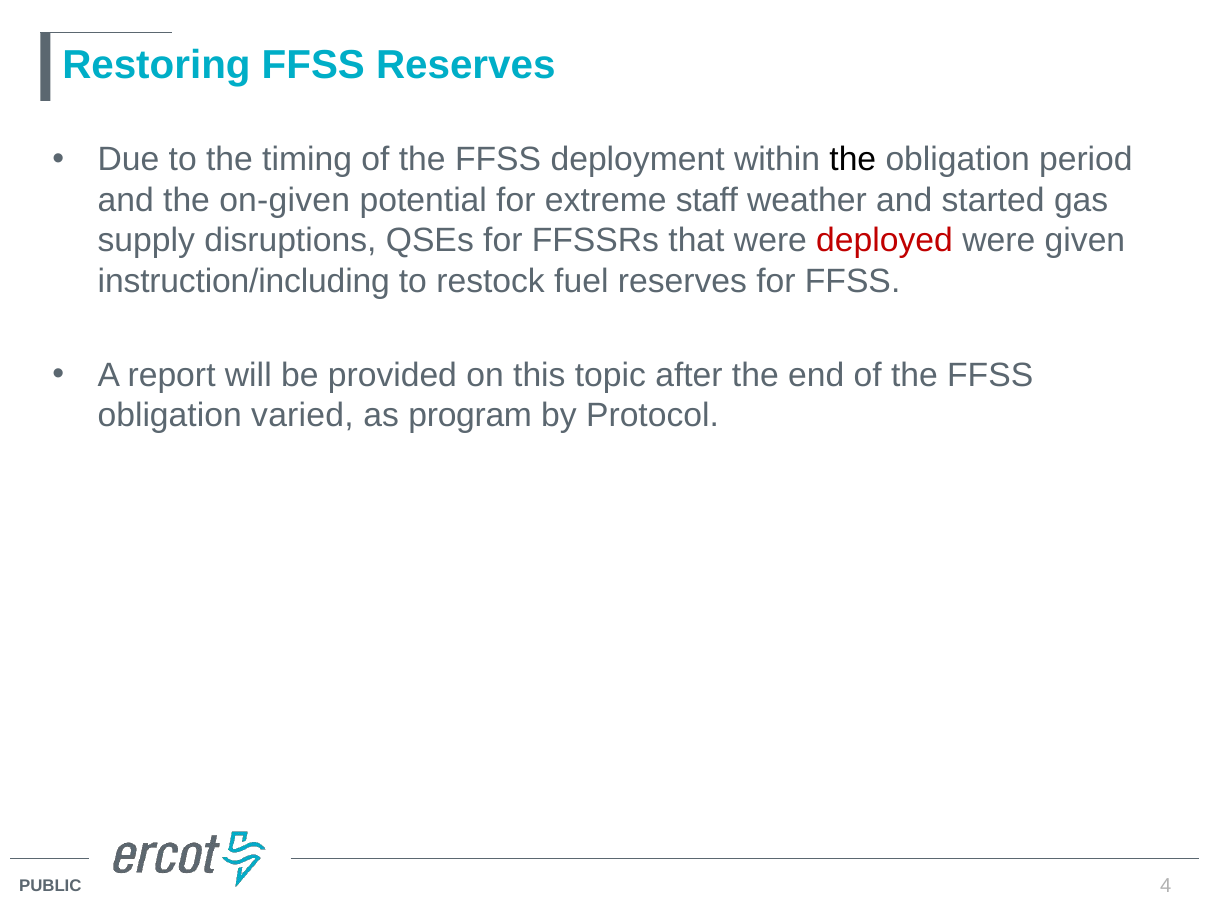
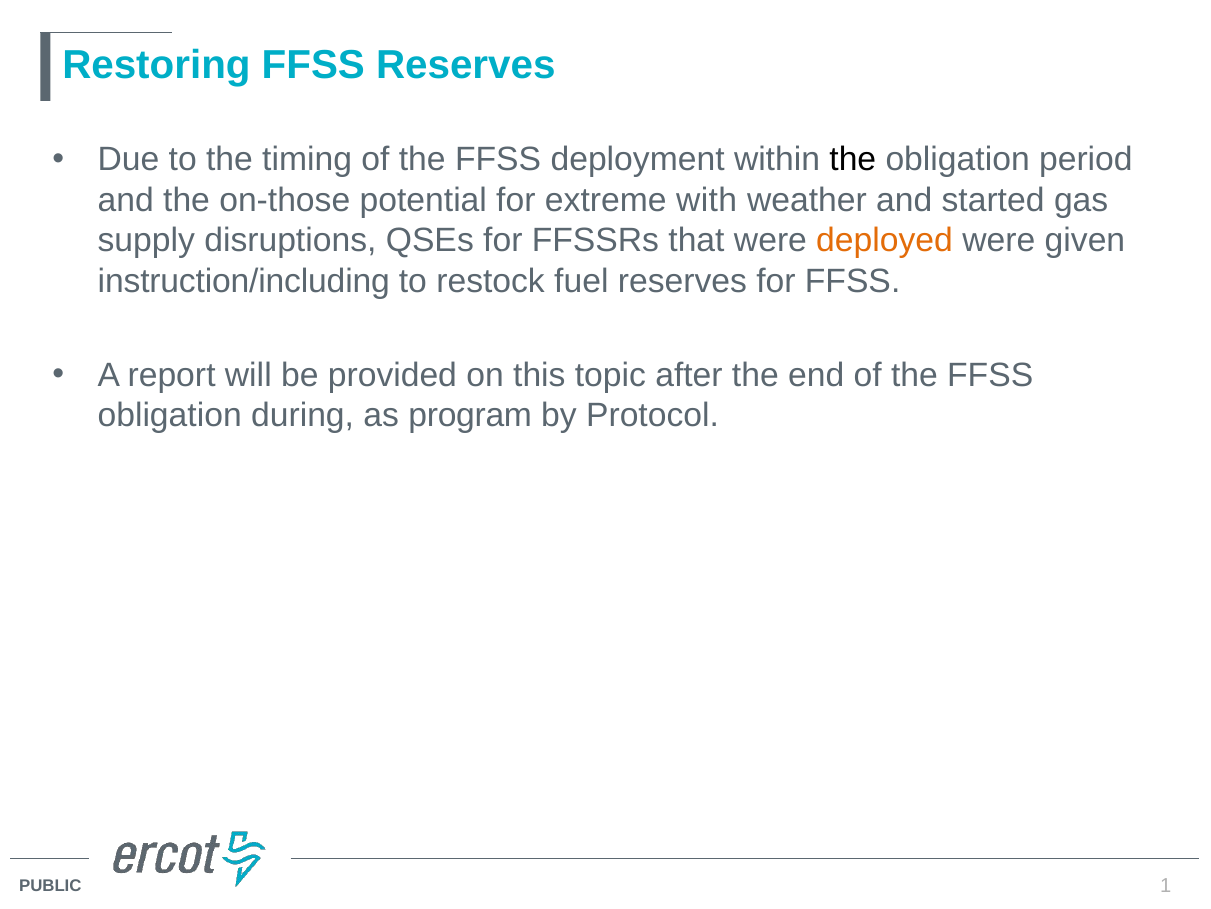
on-given: on-given -> on-those
staff: staff -> with
deployed colour: red -> orange
varied: varied -> during
4: 4 -> 1
